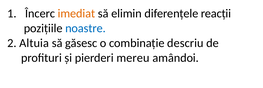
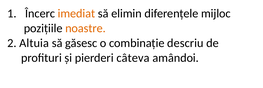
reacții: reacții -> mijloc
noastre colour: blue -> orange
mereu: mereu -> câteva
